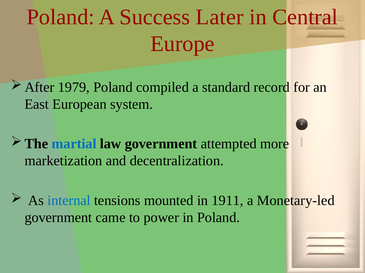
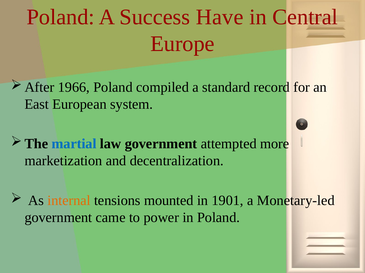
Later: Later -> Have
1979: 1979 -> 1966
internal colour: blue -> orange
1911: 1911 -> 1901
